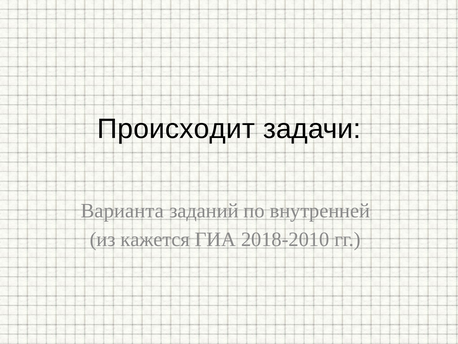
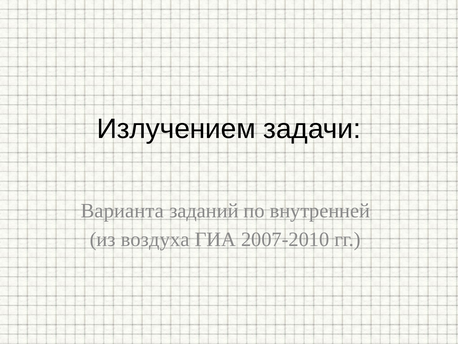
Происходит: Происходит -> Излучением
кажется: кажется -> воздуха
2018-2010: 2018-2010 -> 2007-2010
